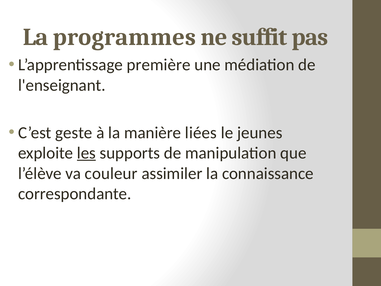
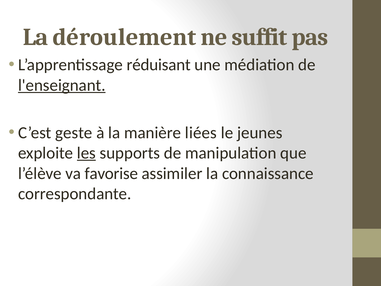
programmes: programmes -> déroulement
première: première -> réduisant
l'enseignant underline: none -> present
couleur: couleur -> favorise
